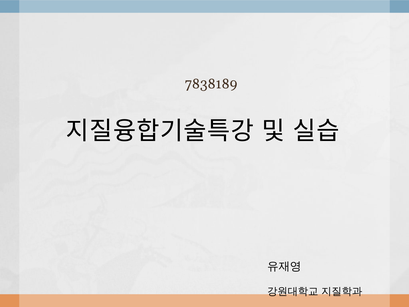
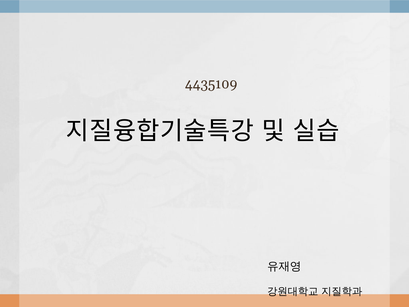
7838189: 7838189 -> 4435109
